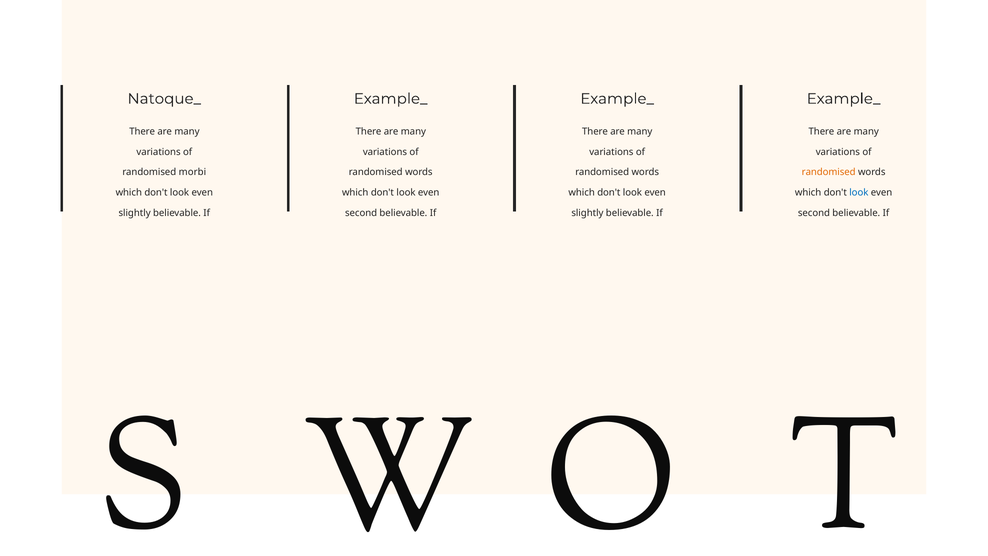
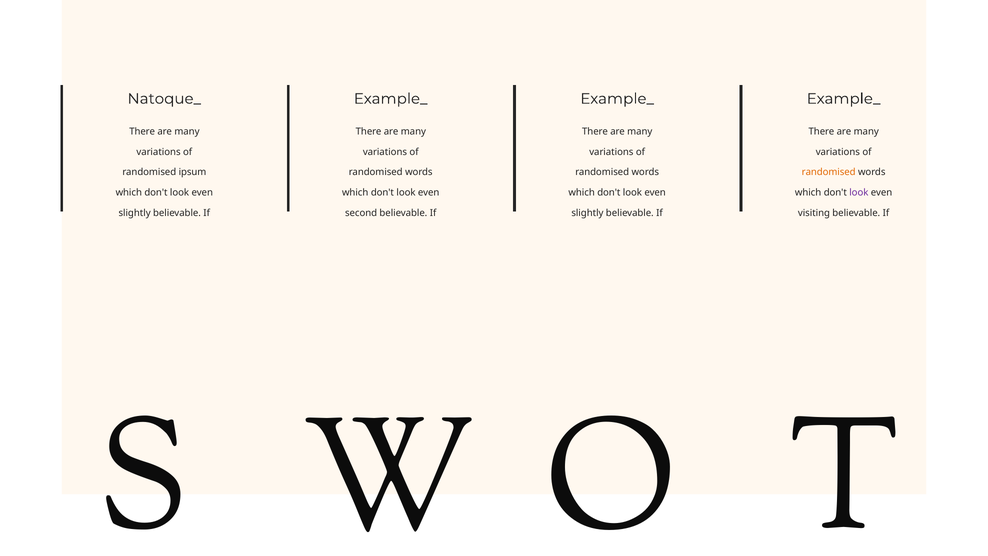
morbi: morbi -> ipsum
look at (859, 192) colour: blue -> purple
second at (814, 213): second -> visiting
